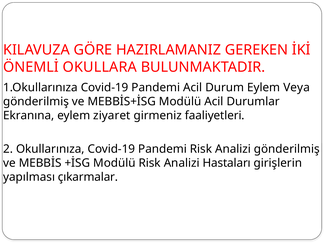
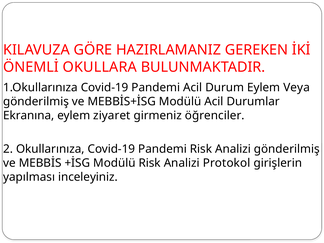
faaliyetleri: faaliyetleri -> öğrenciler
Hastaları: Hastaları -> Protokol
çıkarmalar: çıkarmalar -> inceleyiniz
